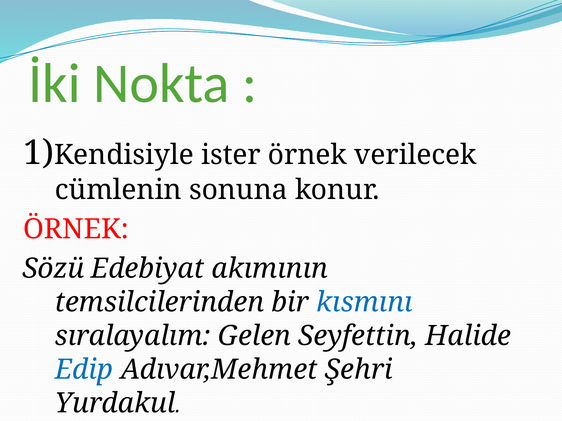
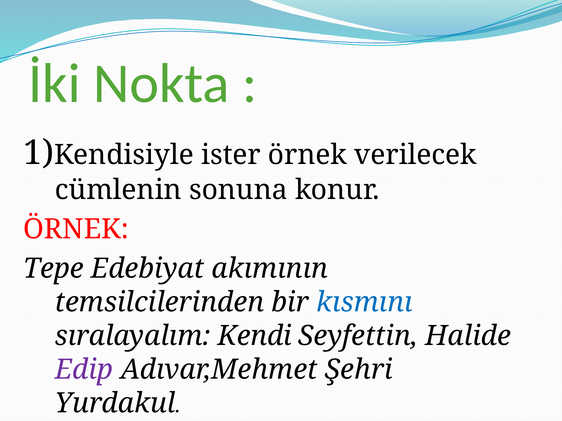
Sözü: Sözü -> Tepe
Gelen: Gelen -> Kendi
Edip colour: blue -> purple
